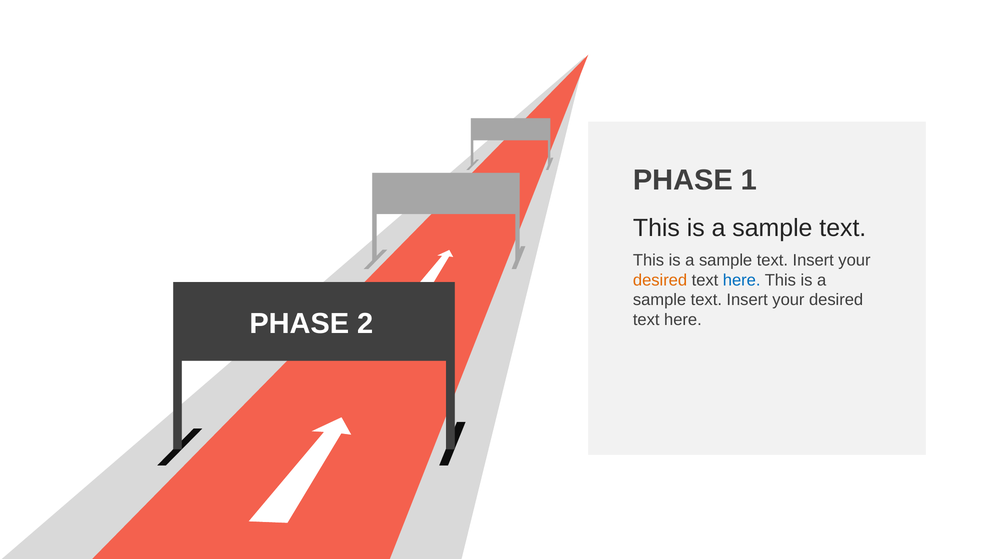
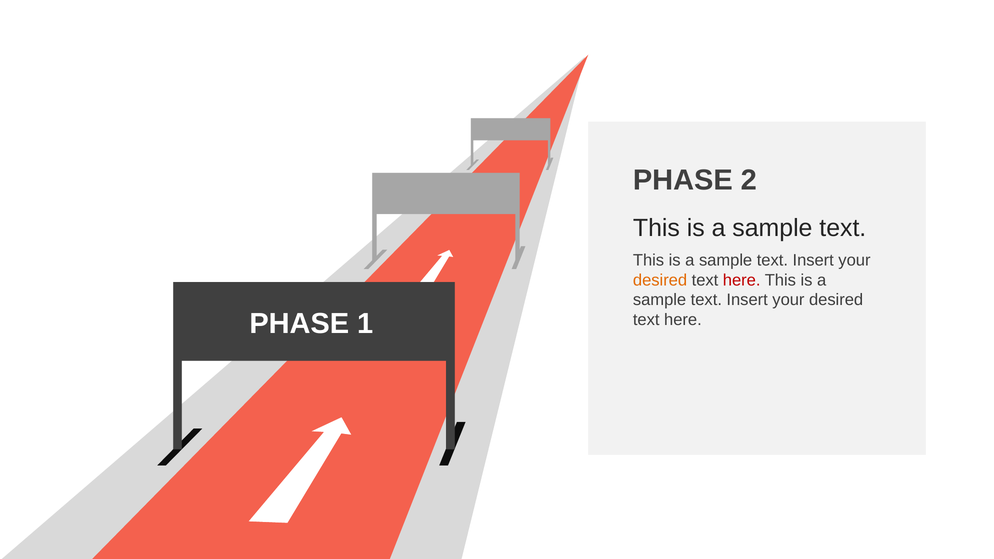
1: 1 -> 2
here at (742, 280) colour: blue -> red
2: 2 -> 1
